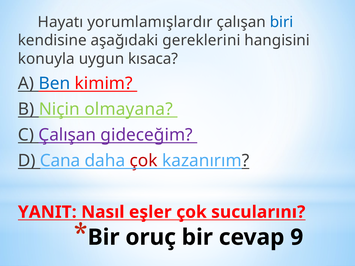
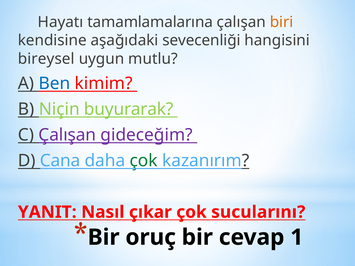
yorumlamışlardır: yorumlamışlardır -> tamamlamalarına
biri colour: blue -> orange
gereklerini: gereklerini -> sevecenliği
konuyla: konuyla -> bireysel
kısaca: kısaca -> mutlu
olmayana: olmayana -> buyurarak
çok at (144, 161) colour: red -> green
eşler: eşler -> çıkar
9: 9 -> 1
